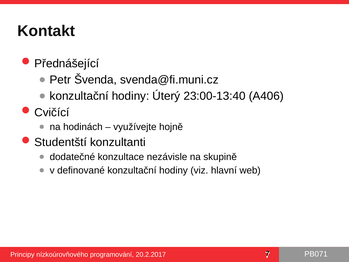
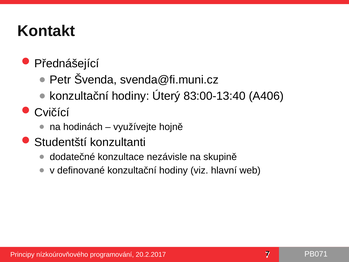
23:00-13:40: 23:00-13:40 -> 83:00-13:40
